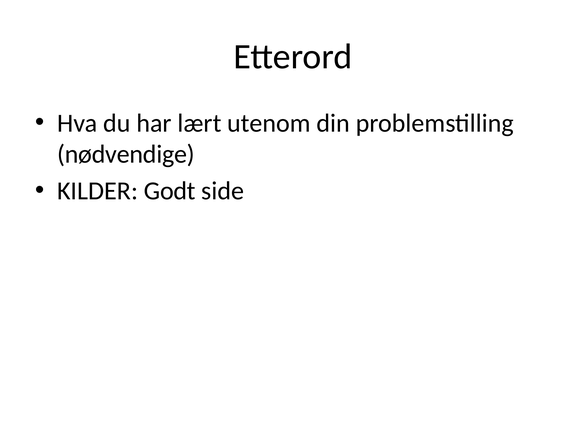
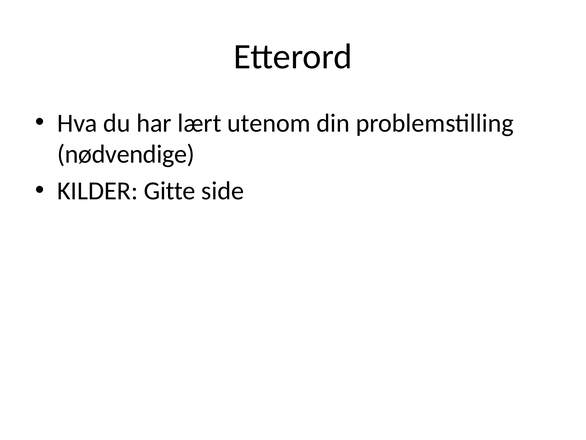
Godt: Godt -> Gitte
